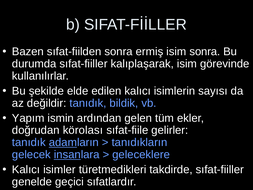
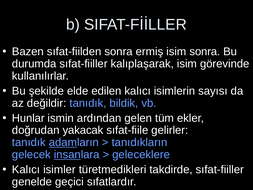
Yapım: Yapım -> Hunlar
körolası: körolası -> yakacak
